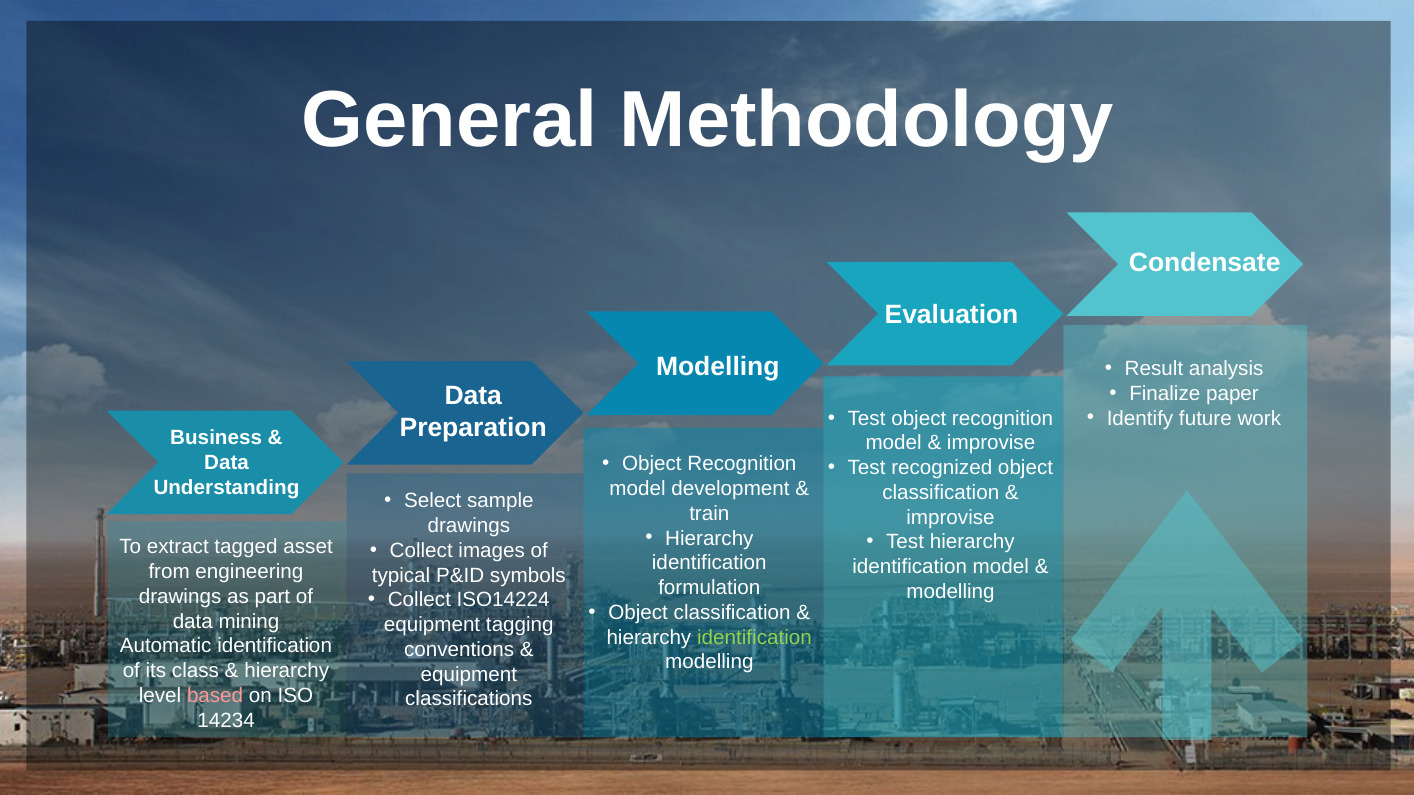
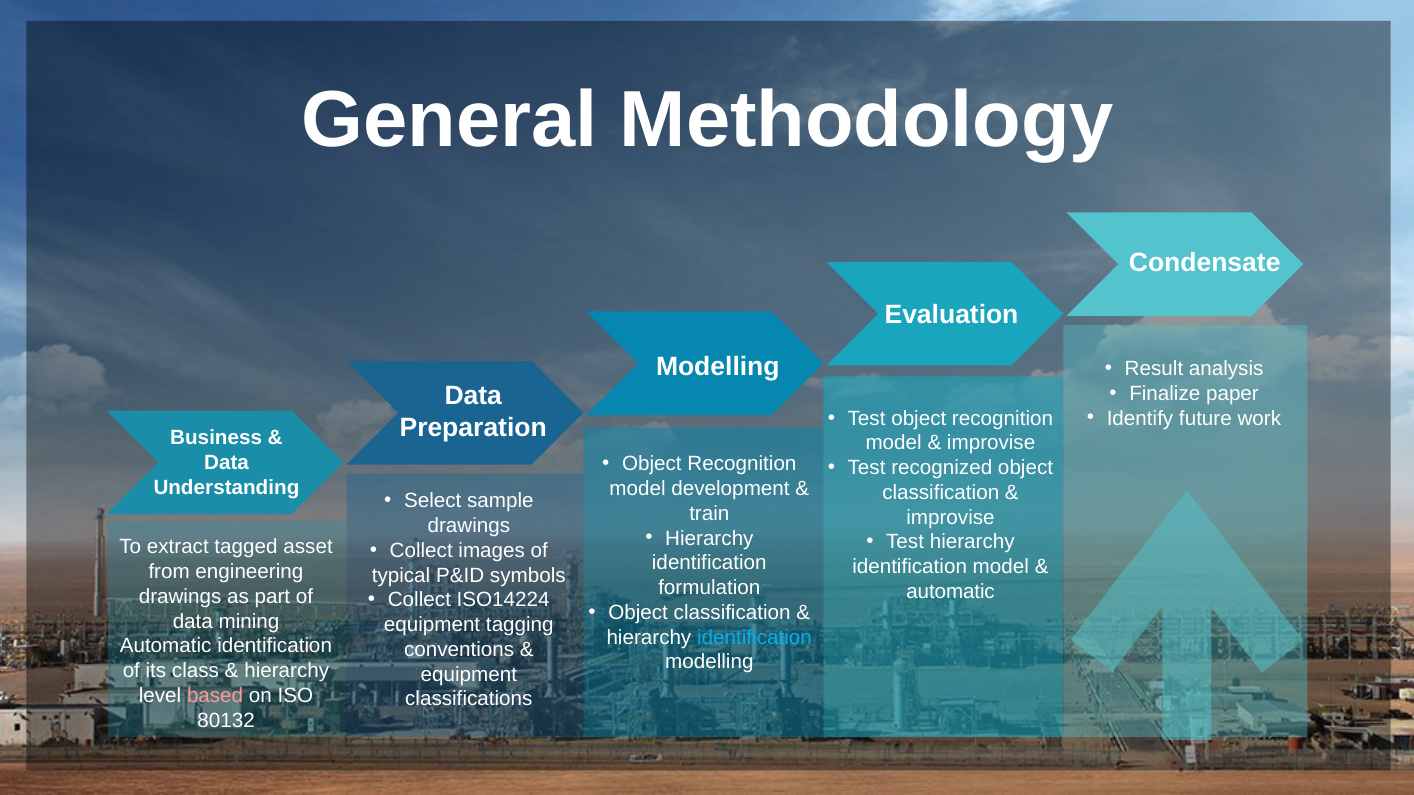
modelling at (951, 592): modelling -> automatic
identification at (754, 638) colour: light green -> light blue
14234: 14234 -> 80132
